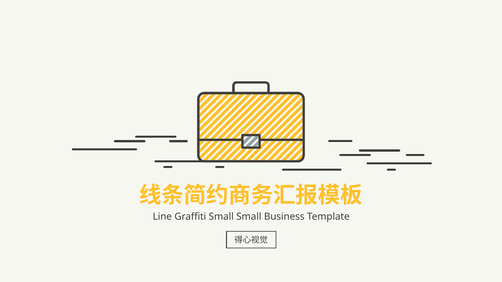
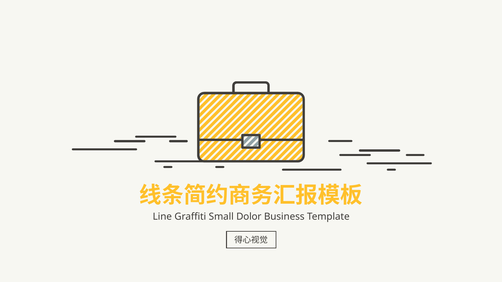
Small Small: Small -> Dolor
